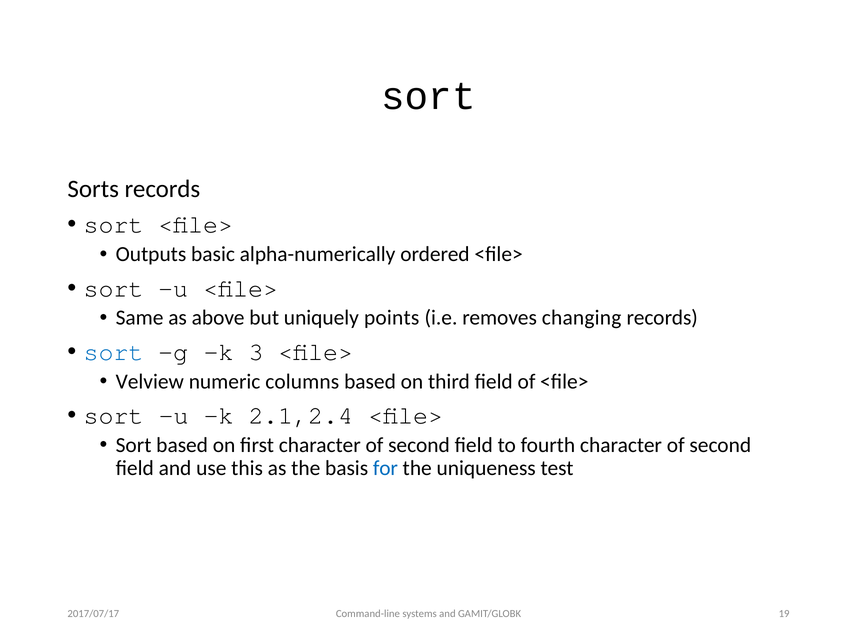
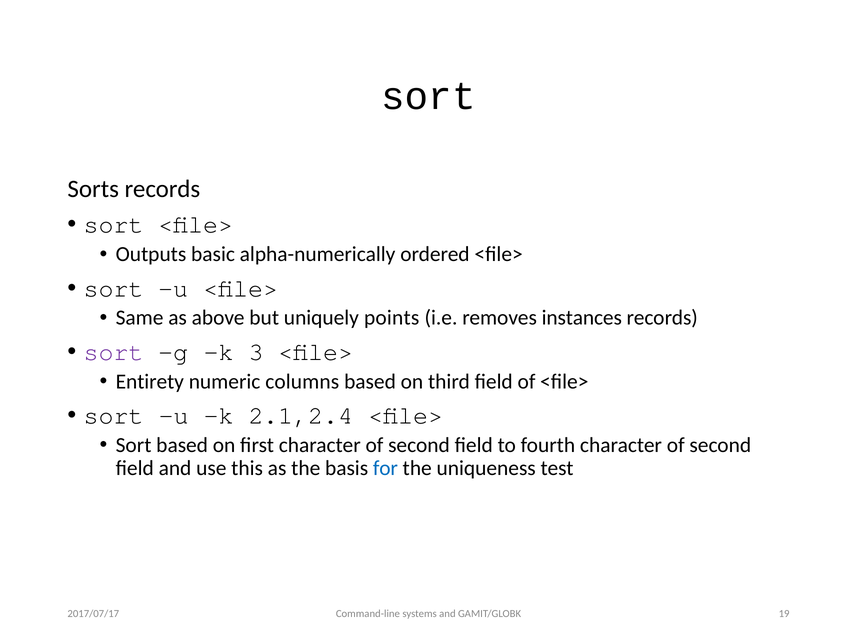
changing: changing -> instances
sort at (114, 352) colour: blue -> purple
Velview: Velview -> Entirety
